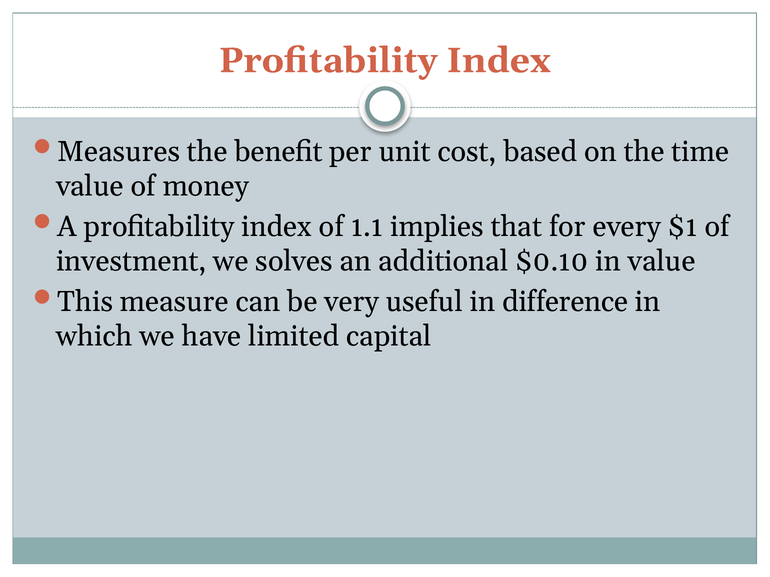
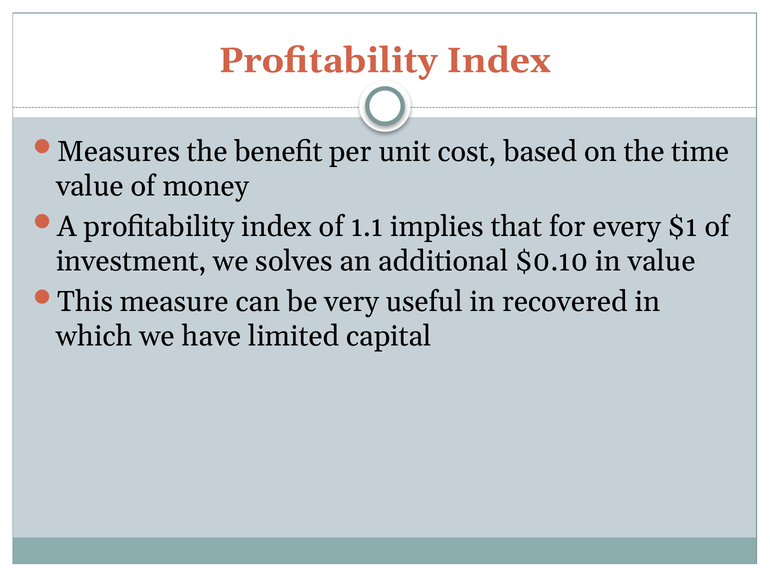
difference: difference -> recovered
